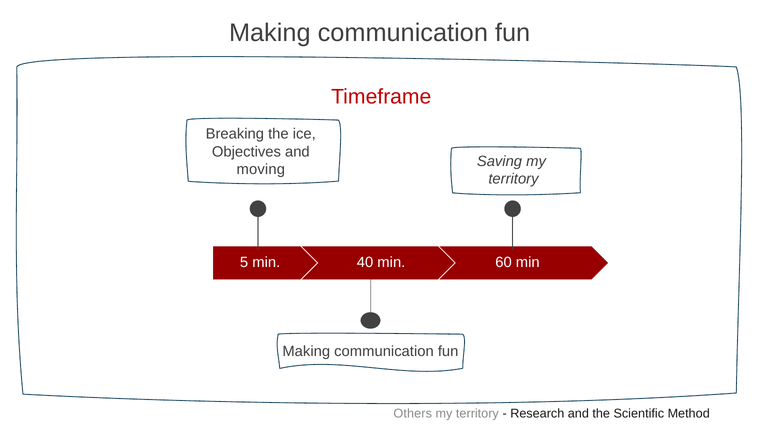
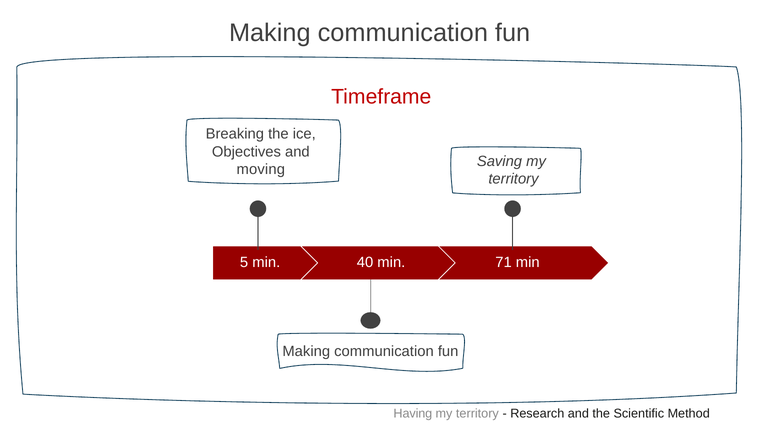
60: 60 -> 71
Others: Others -> Having
